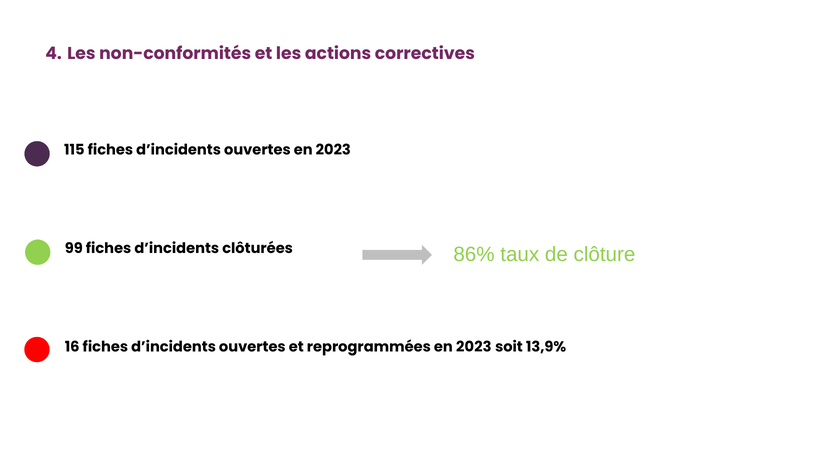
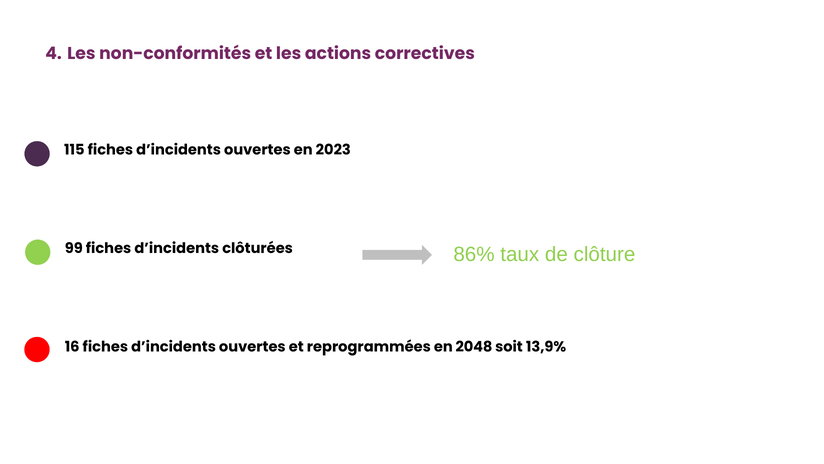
reprogrammées en 2023: 2023 -> 2048
